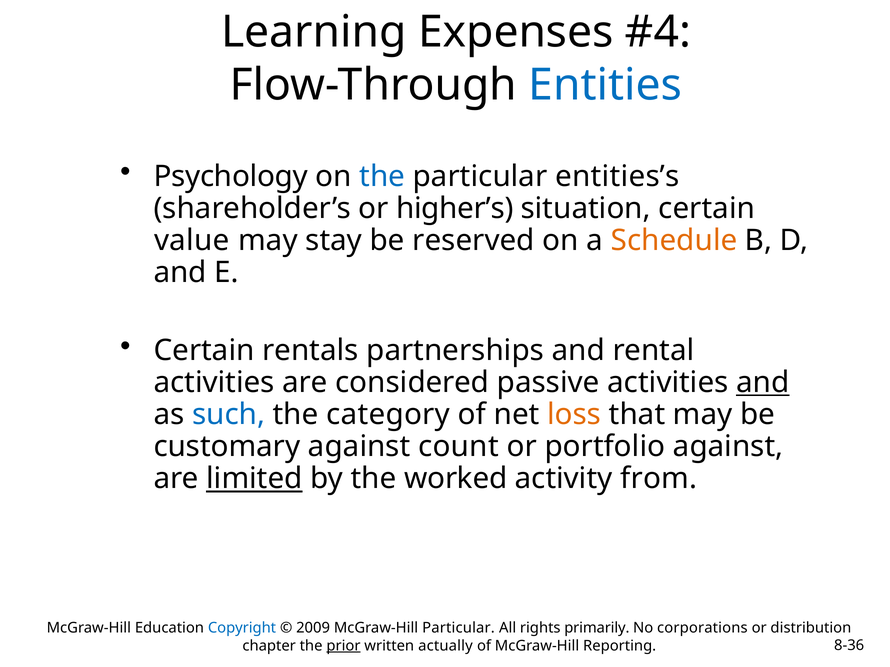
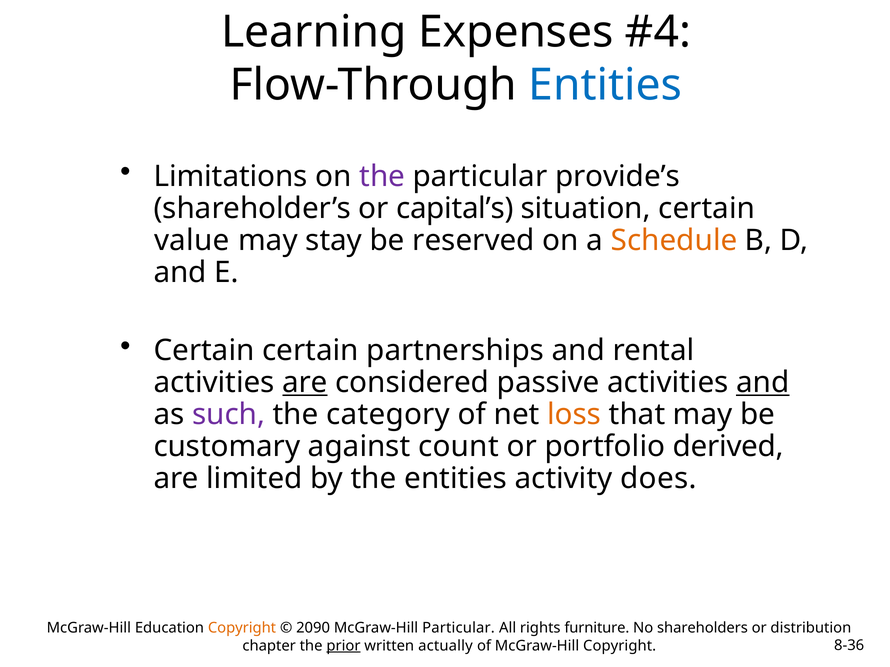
Psychology: Psychology -> Limitations
the at (382, 177) colour: blue -> purple
entities’s: entities’s -> provide’s
higher’s: higher’s -> capital’s
Certain rentals: rentals -> certain
are at (305, 383) underline: none -> present
such colour: blue -> purple
portfolio against: against -> derived
limited underline: present -> none
the worked: worked -> entities
from: from -> does
Copyright at (242, 628) colour: blue -> orange
2009: 2009 -> 2090
primarily: primarily -> furniture
corporations: corporations -> shareholders
McGraw-Hill Reporting: Reporting -> Copyright
